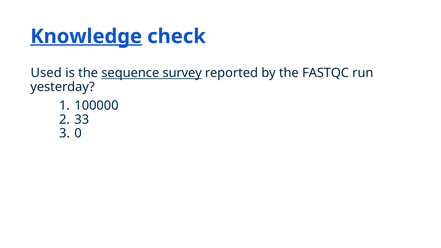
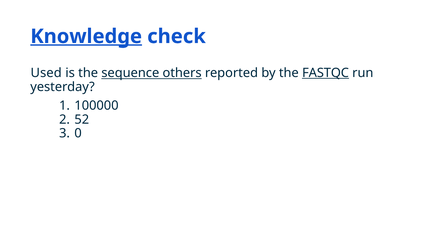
survey: survey -> others
FASTQC underline: none -> present
33: 33 -> 52
